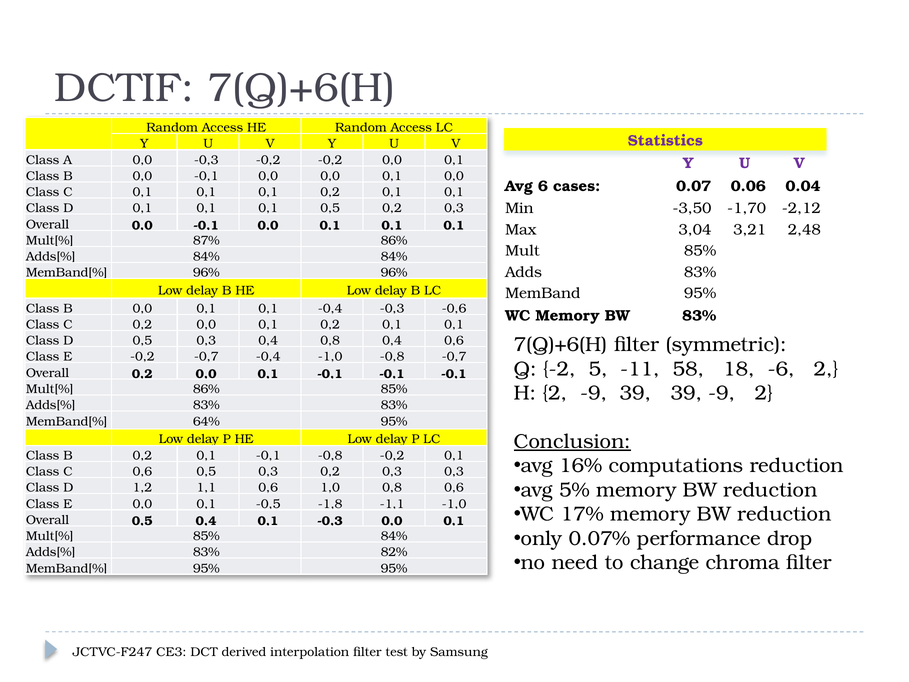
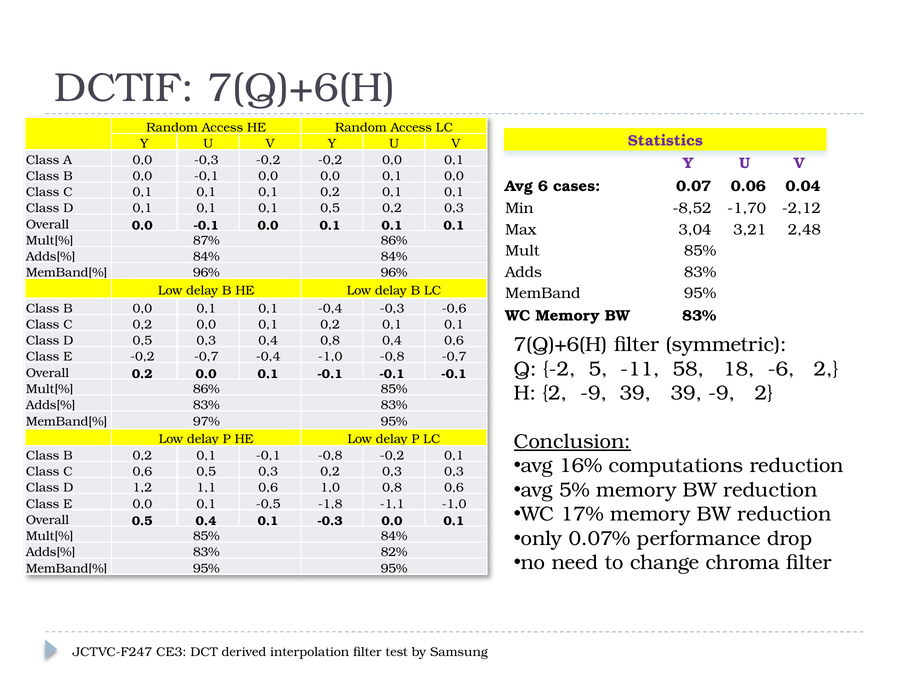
-3,50: -3,50 -> -8,52
64%: 64% -> 97%
